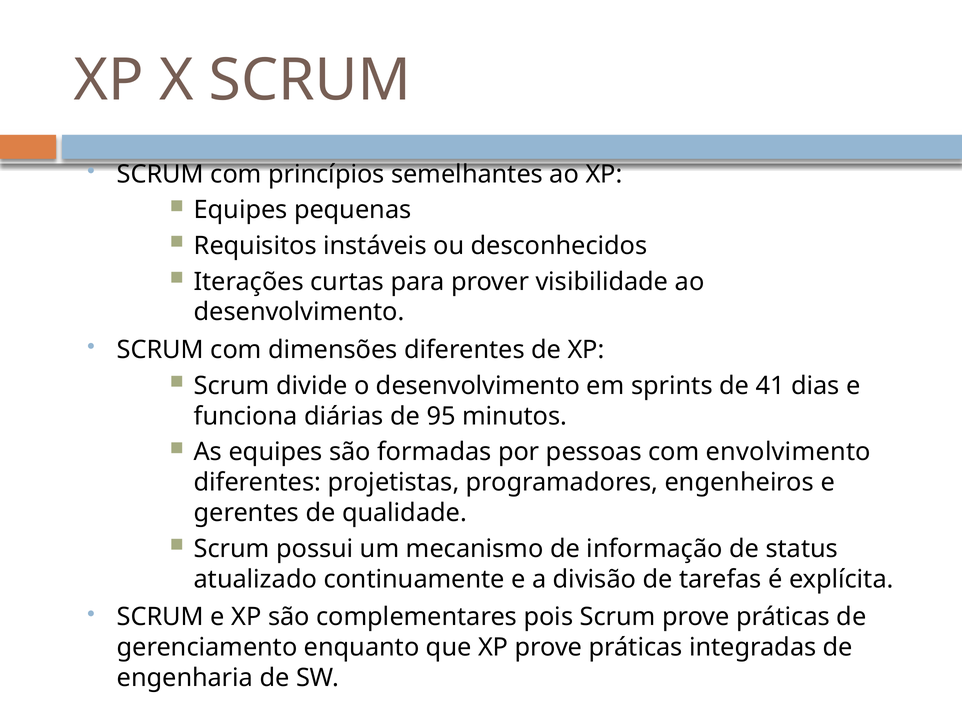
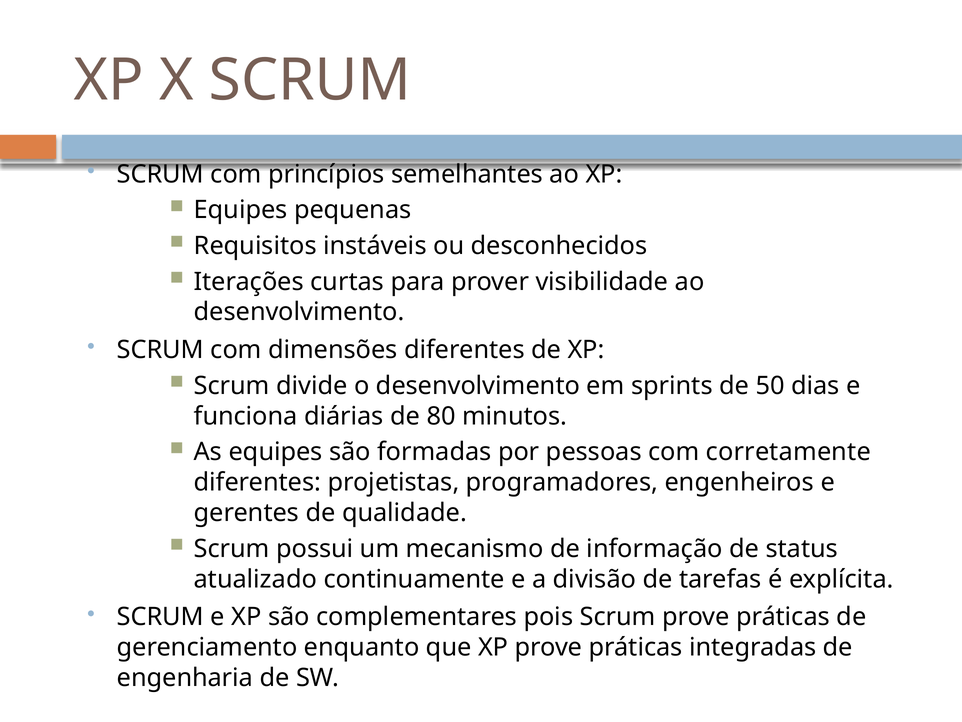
41: 41 -> 50
95: 95 -> 80
envolvimento: envolvimento -> corretamente
